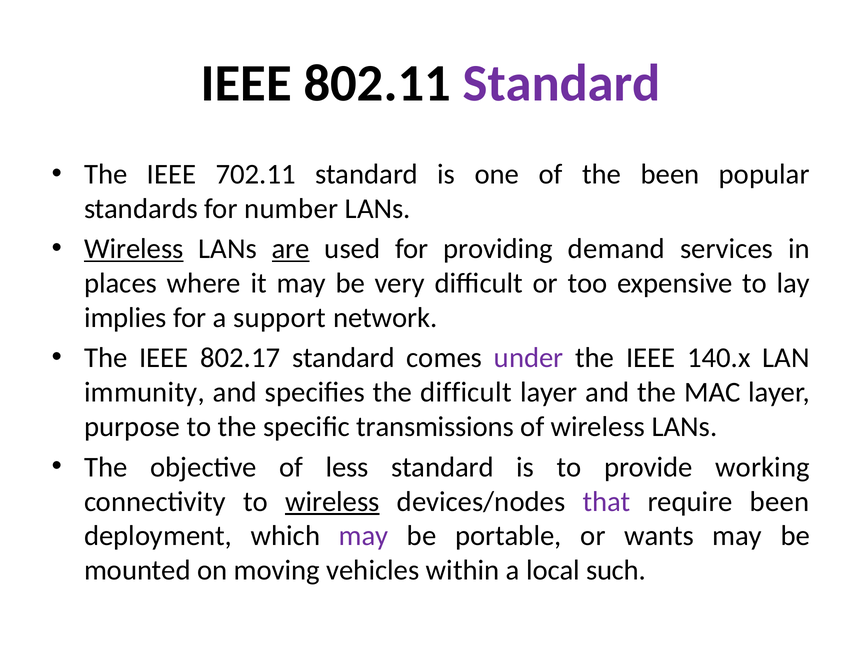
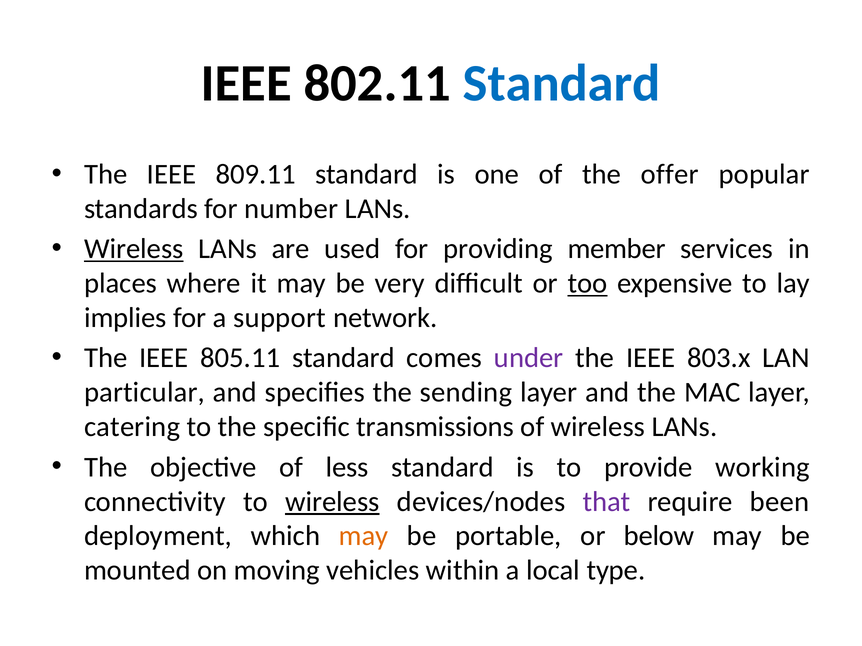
Standard at (562, 83) colour: purple -> blue
702.11: 702.11 -> 809.11
the been: been -> offer
are underline: present -> none
demand: demand -> member
too underline: none -> present
802.17: 802.17 -> 805.11
140.x: 140.x -> 803.x
immunity: immunity -> particular
the difficult: difficult -> sending
purpose: purpose -> catering
may at (364, 536) colour: purple -> orange
wants: wants -> below
such: such -> type
